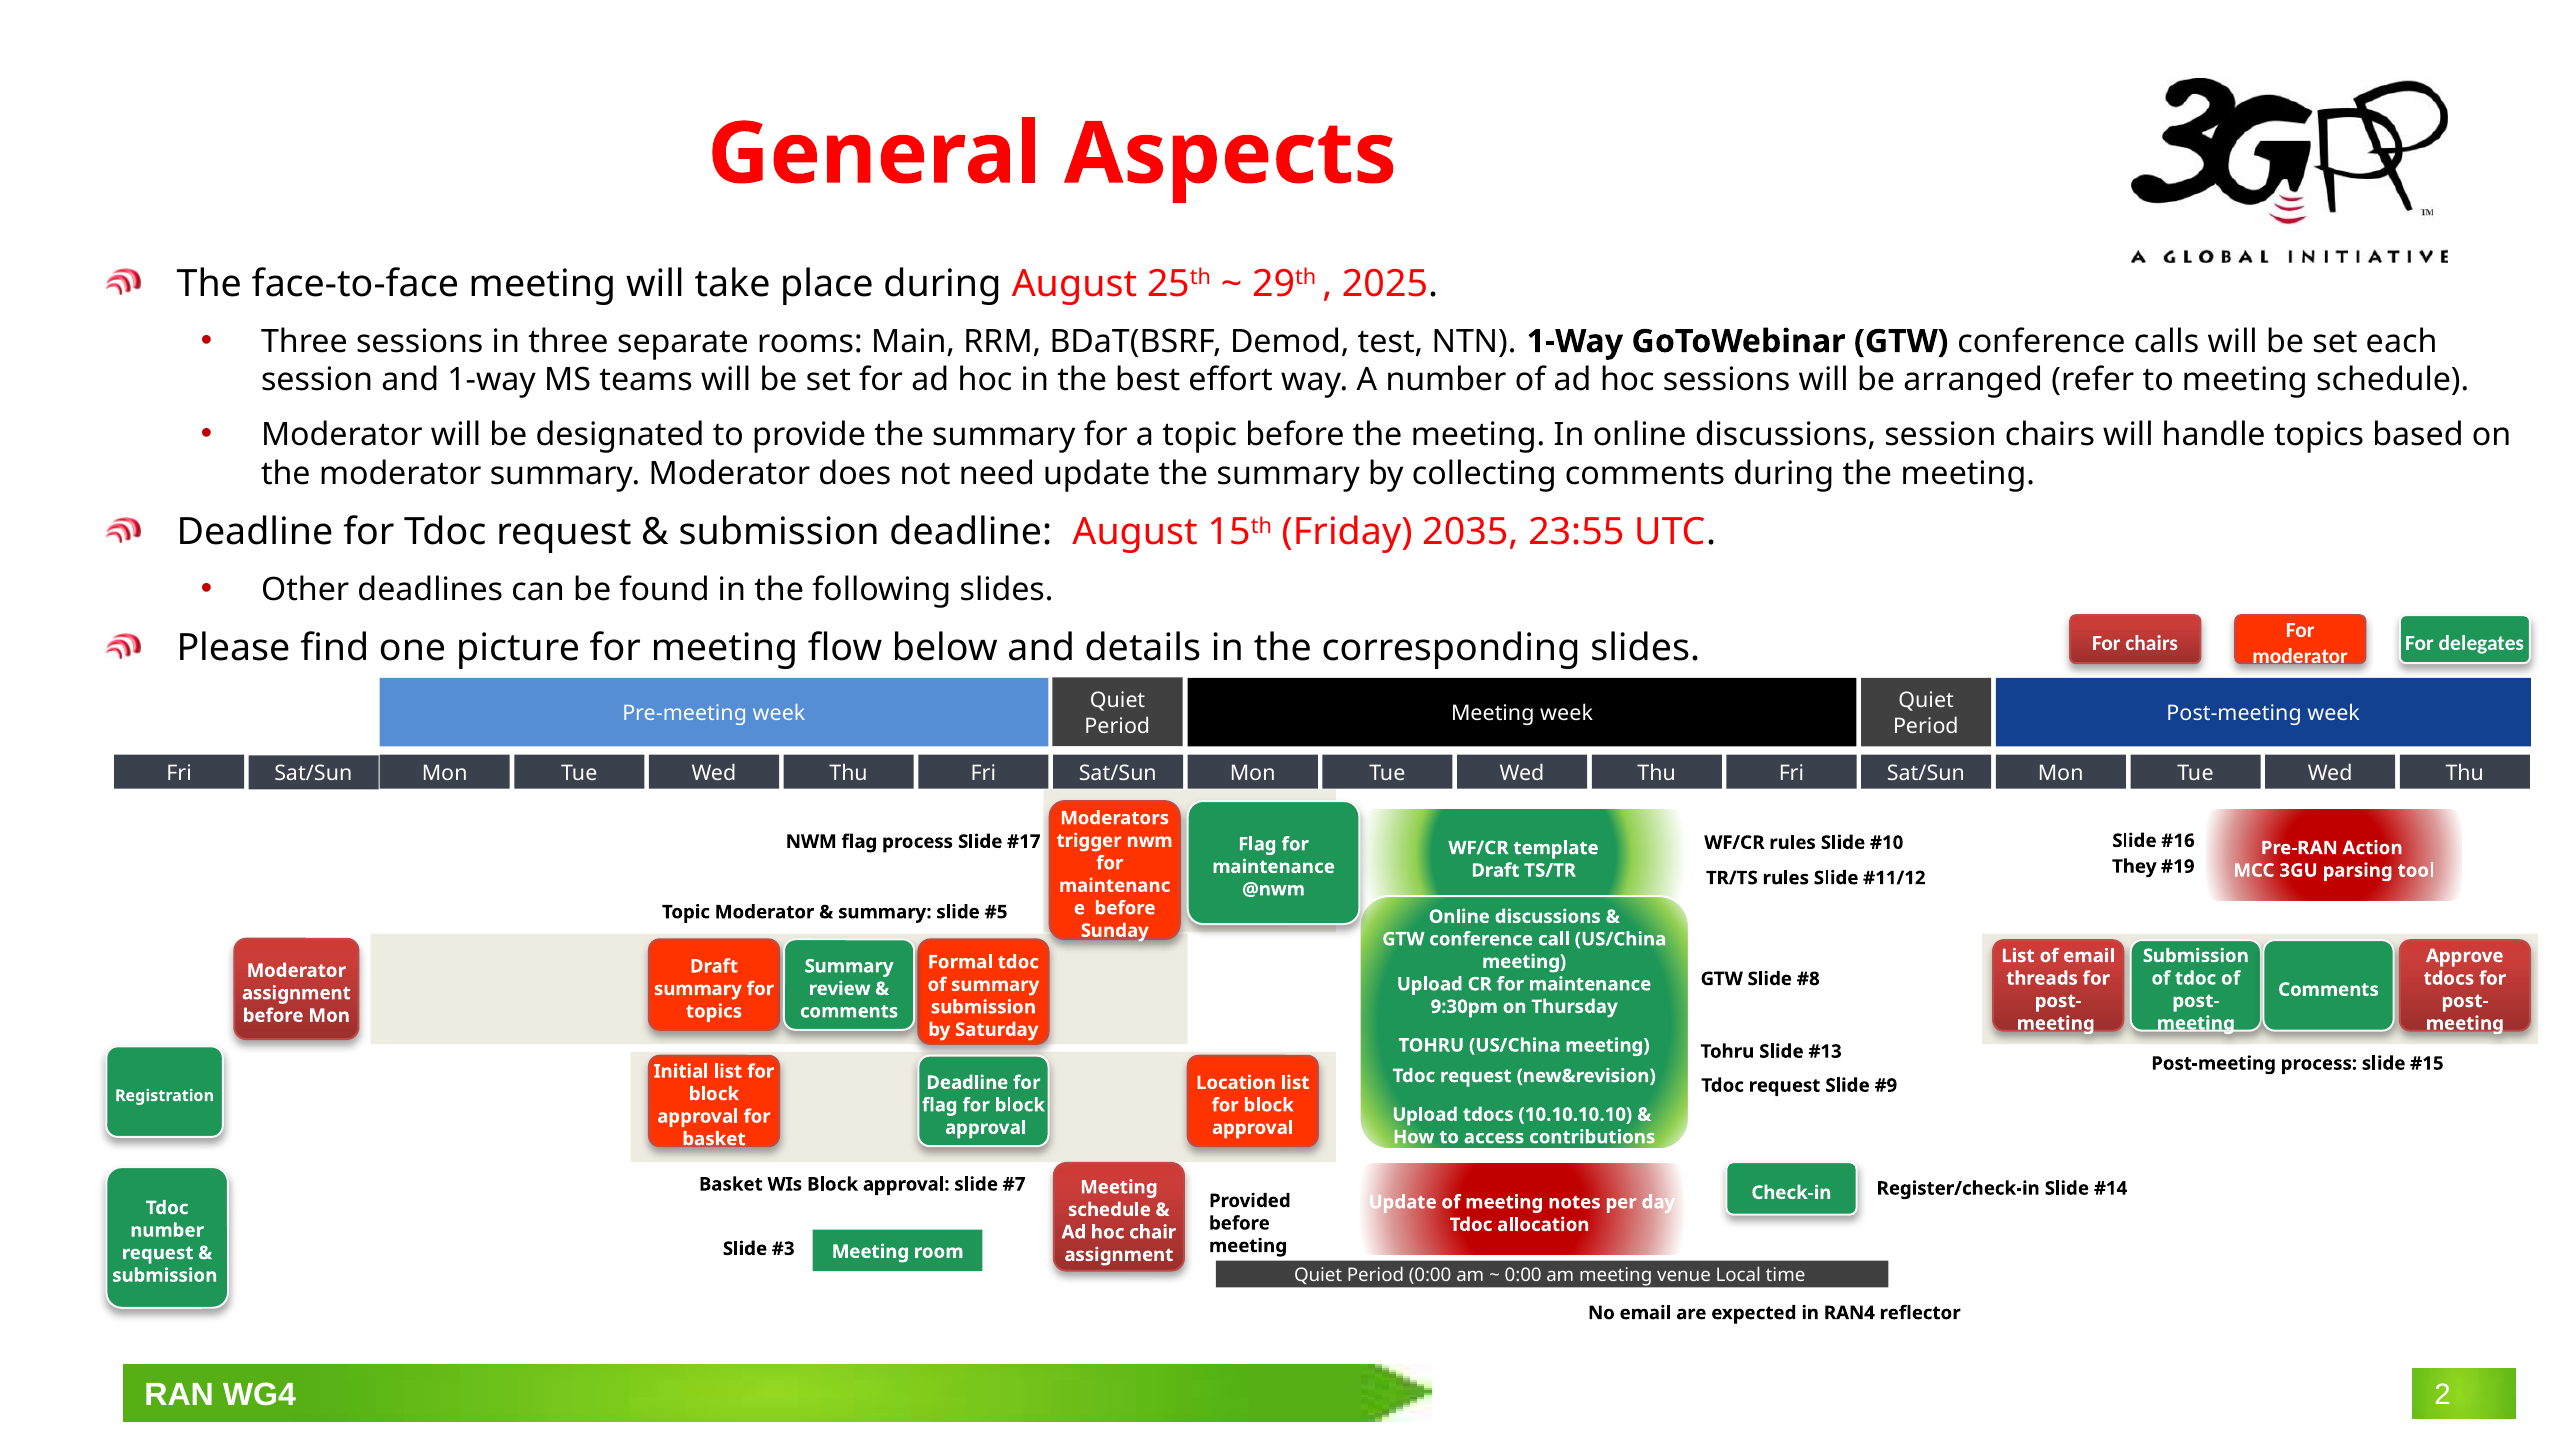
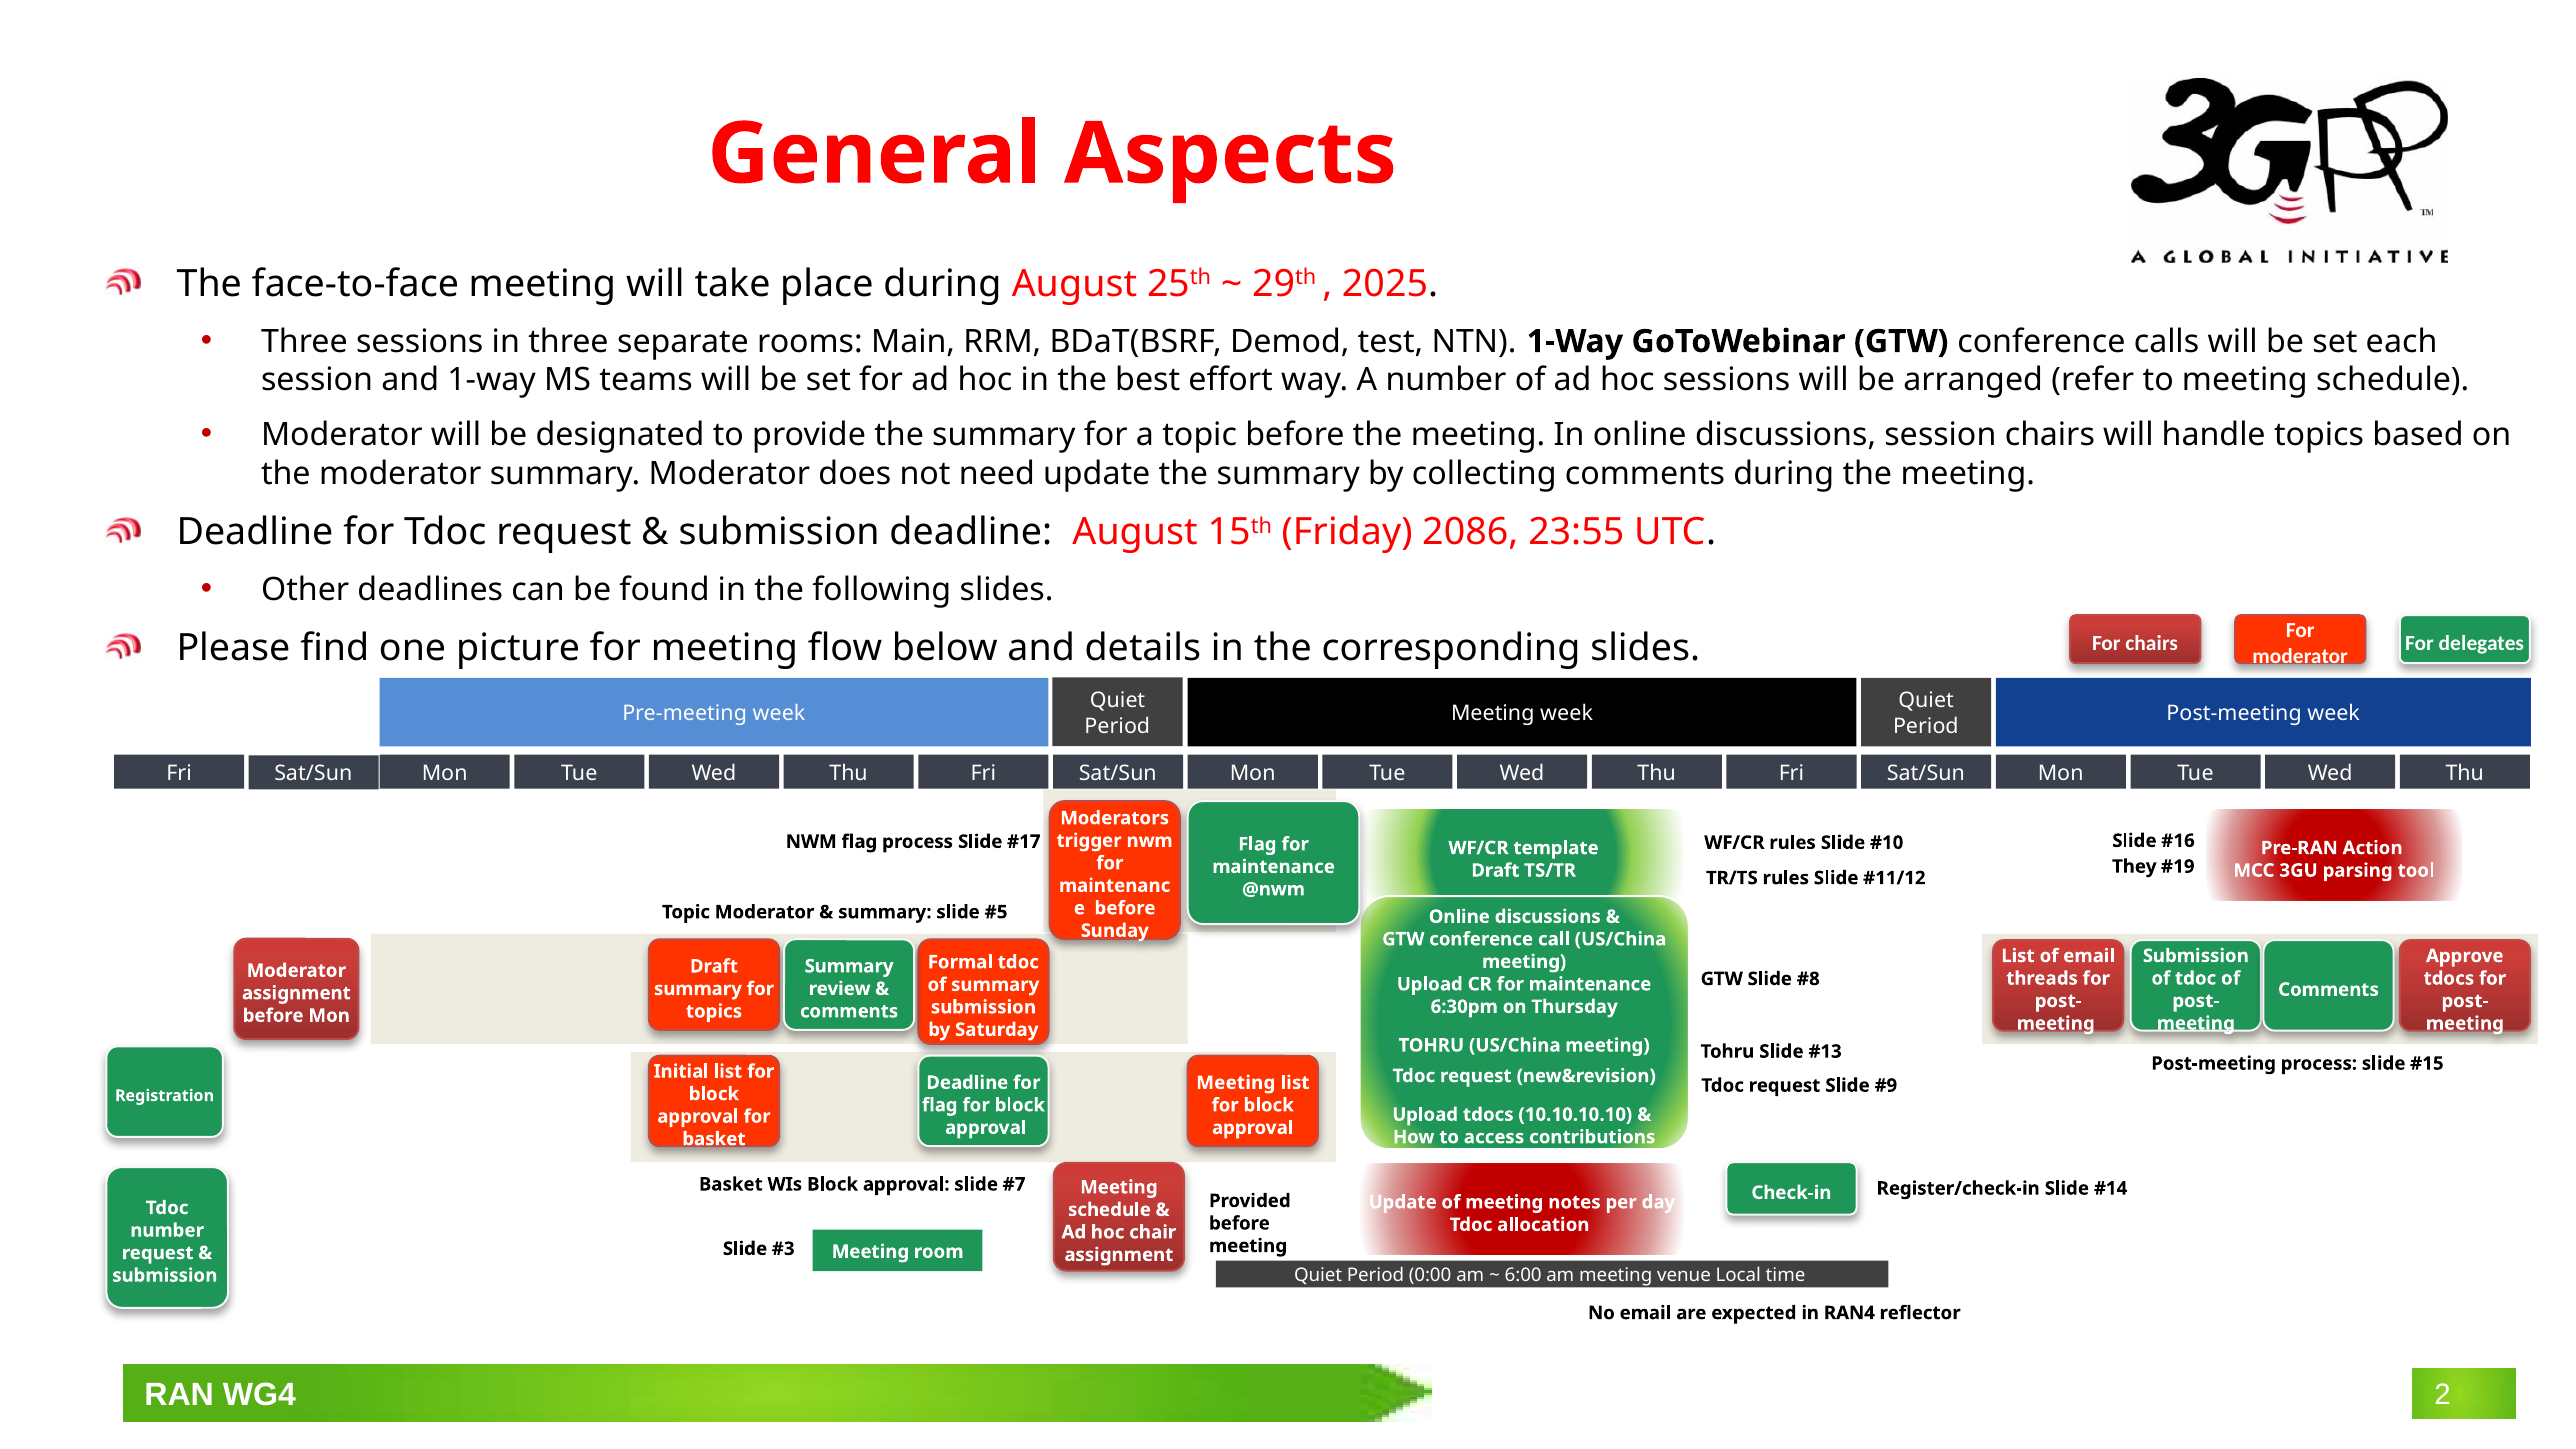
2035: 2035 -> 2086
9:30pm: 9:30pm -> 6:30pm
Location at (1236, 1083): Location -> Meeting
0:00 at (1523, 1275): 0:00 -> 6:00
